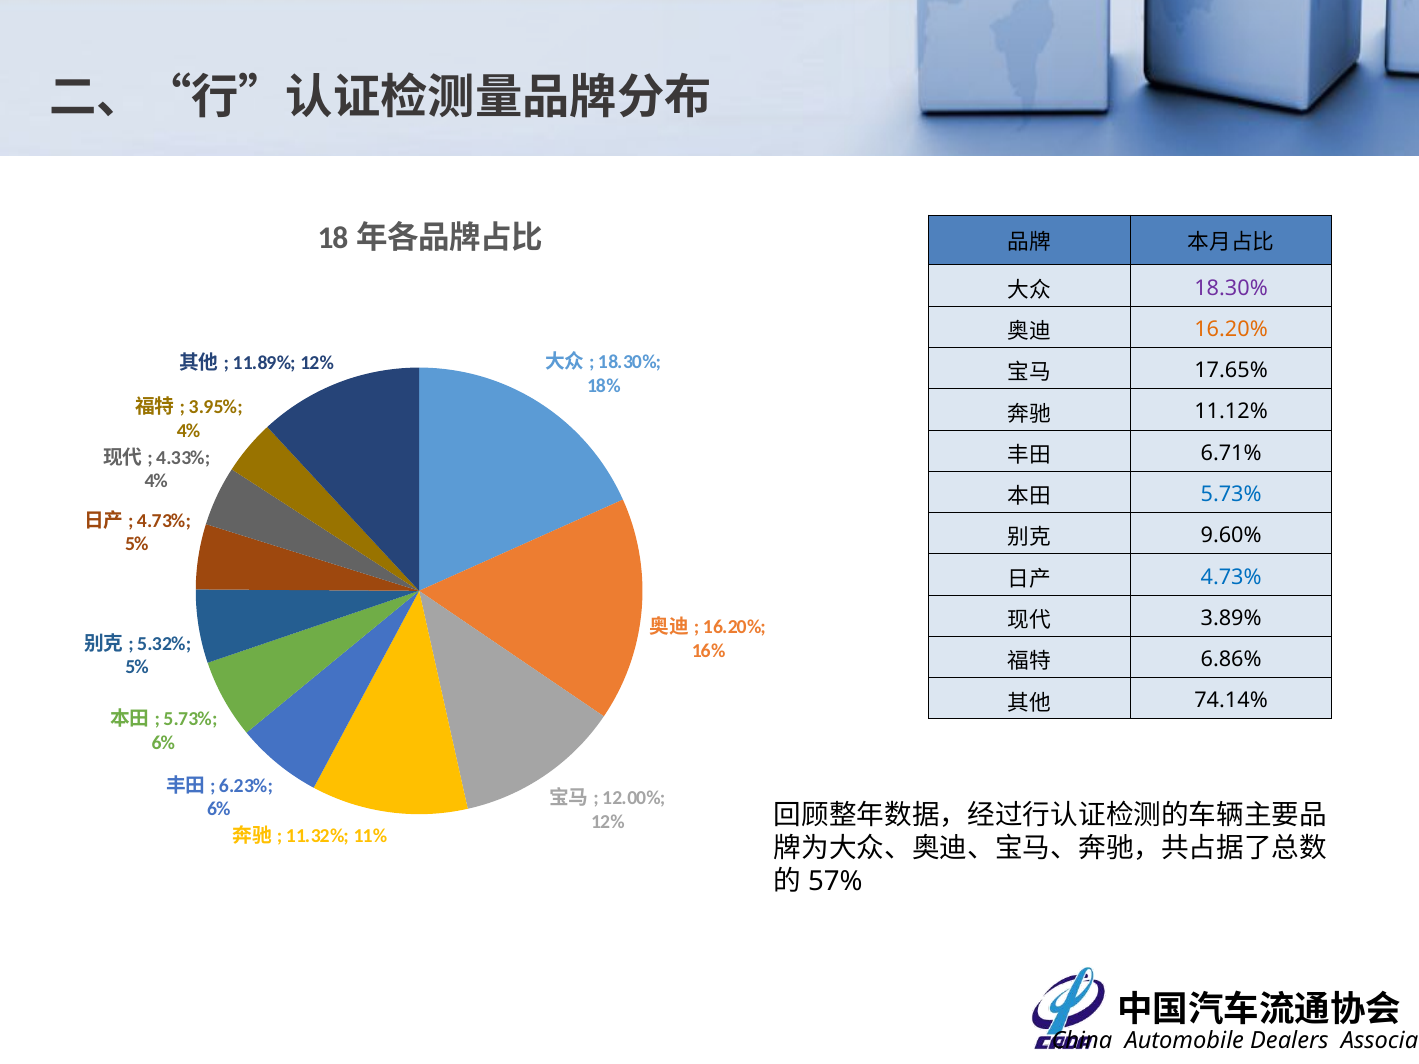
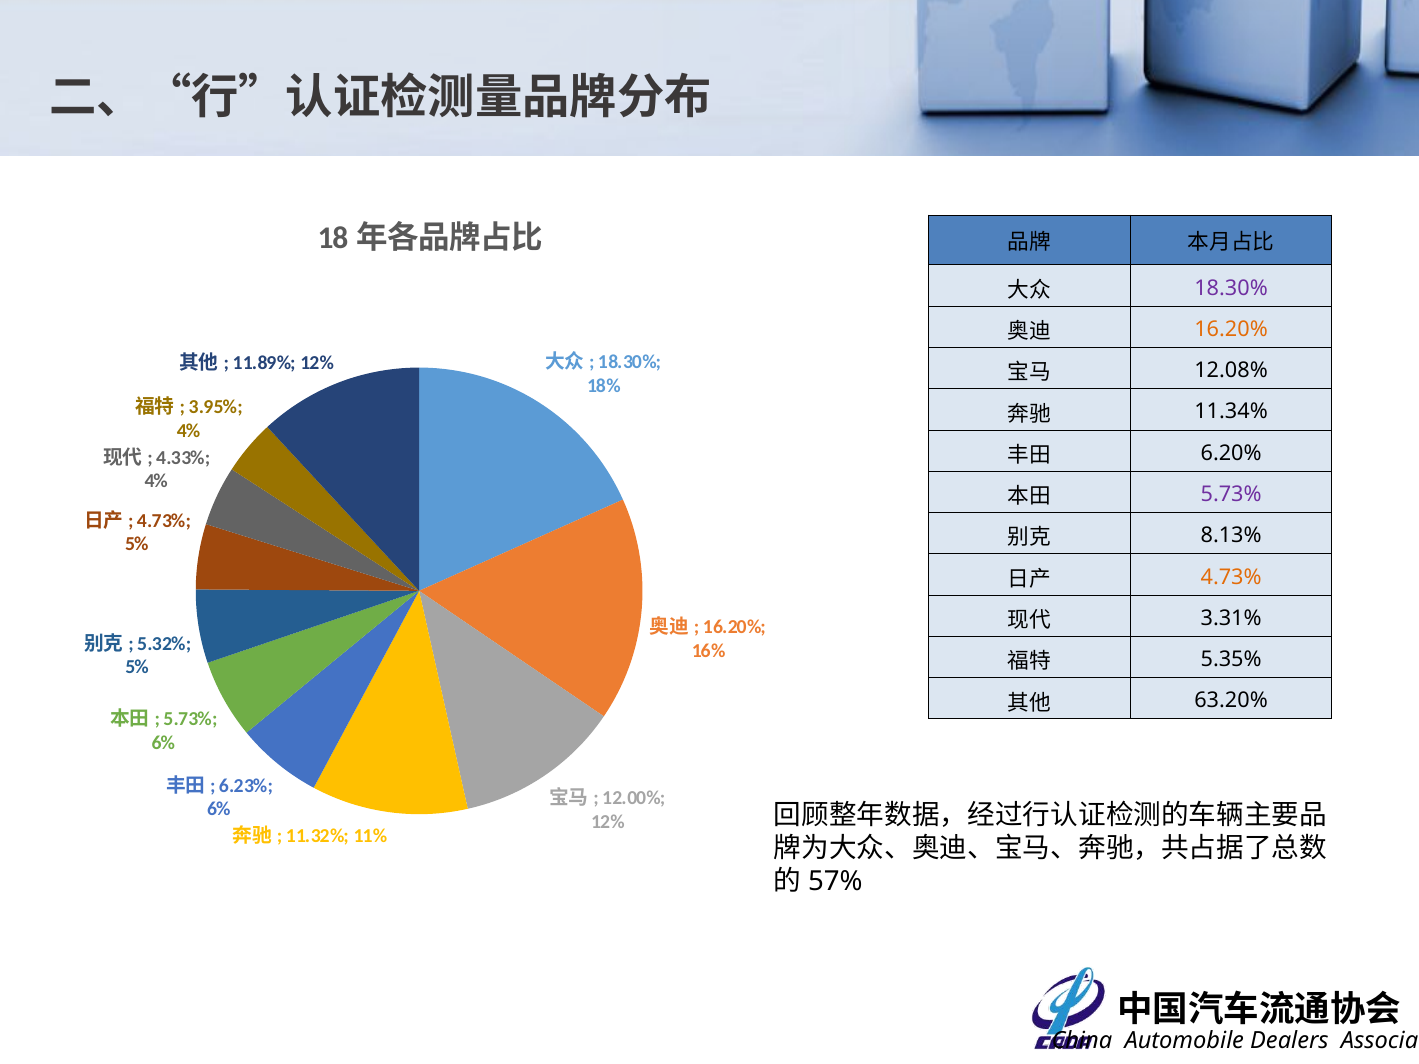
17.65%: 17.65% -> 12.08%
11.12%: 11.12% -> 11.34%
6.71%: 6.71% -> 6.20%
5.73% at (1231, 494) colour: blue -> purple
9.60%: 9.60% -> 8.13%
4.73% at (1231, 577) colour: blue -> orange
3.89%: 3.89% -> 3.31%
6.86%: 6.86% -> 5.35%
74.14%: 74.14% -> 63.20%
